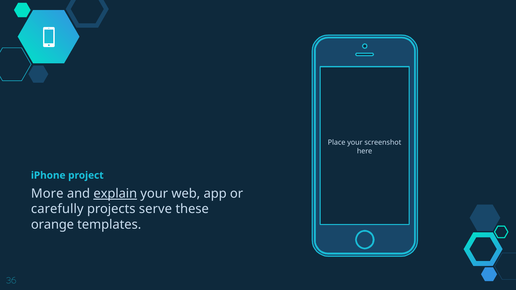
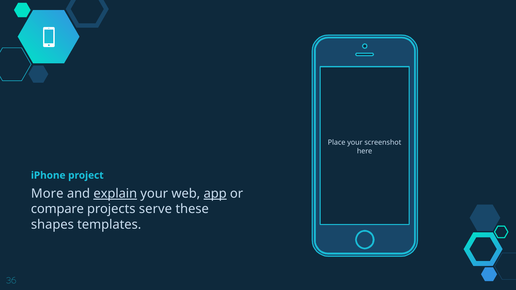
app underline: none -> present
carefully: carefully -> compare
orange: orange -> shapes
